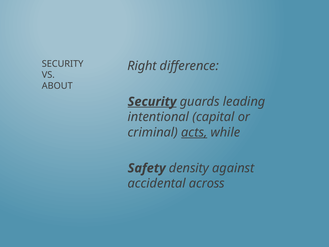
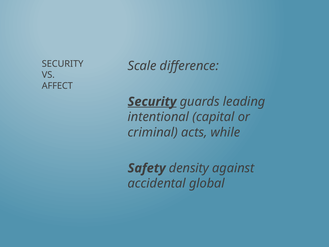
Right: Right -> Scale
ABOUT: ABOUT -> AFFECT
acts underline: present -> none
across: across -> global
